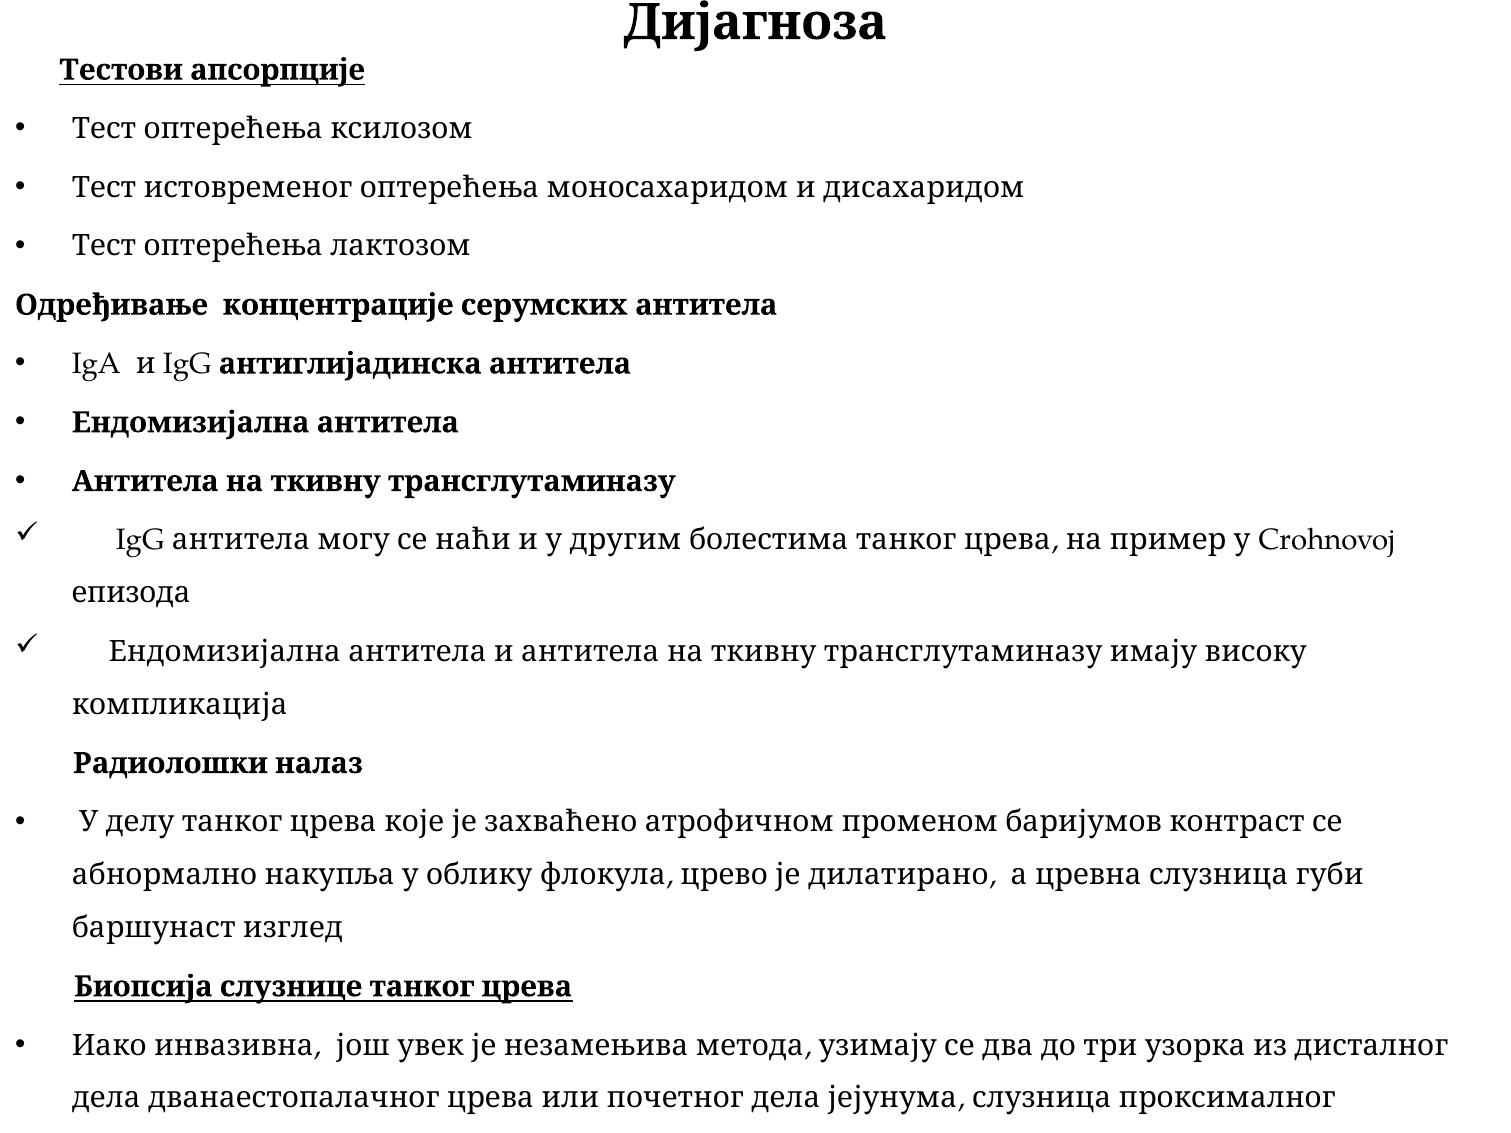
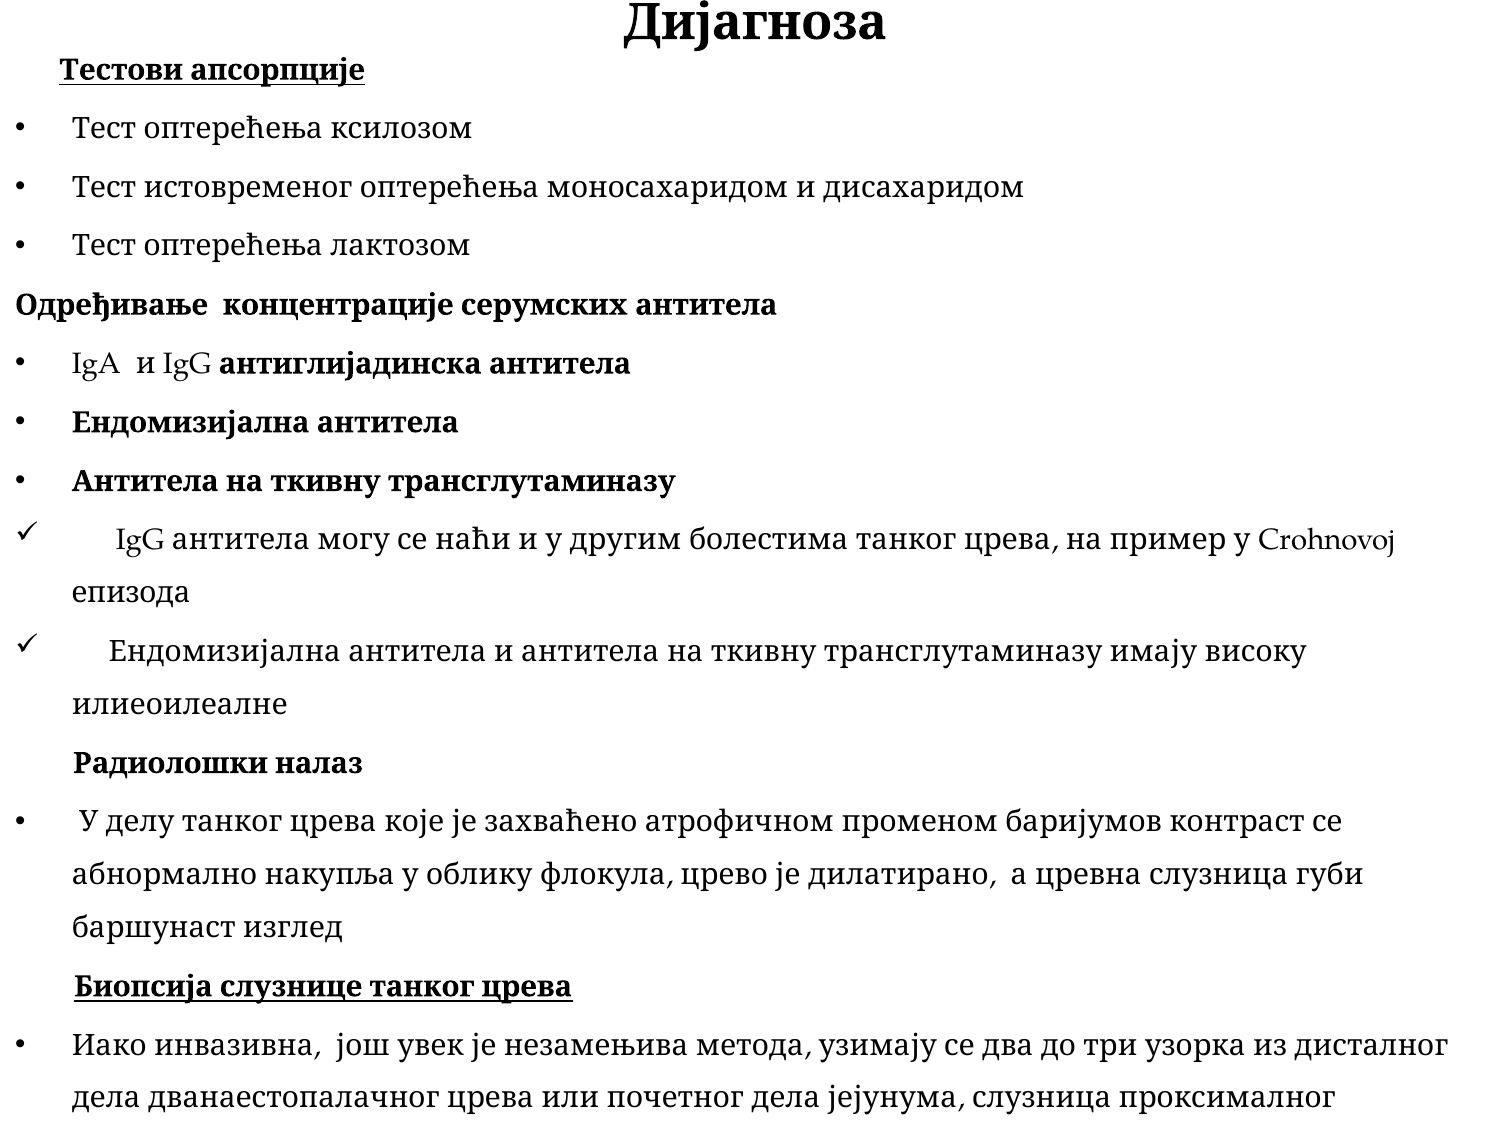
компликација: компликација -> илиеоилеалне
